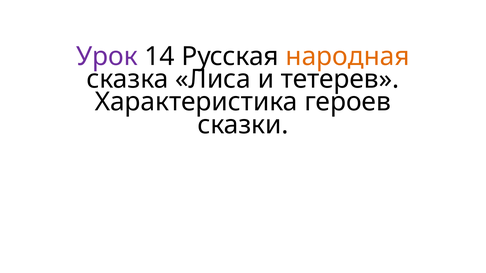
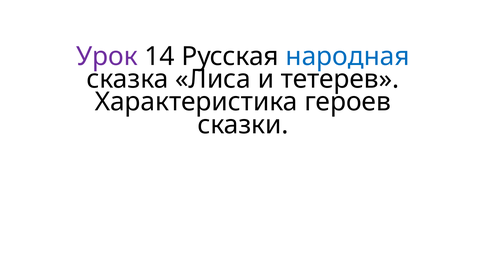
народная colour: orange -> blue
